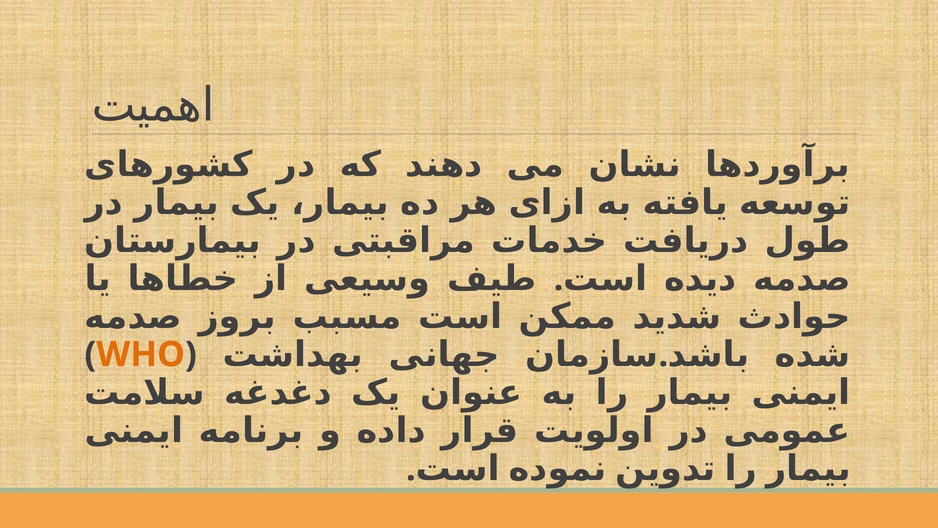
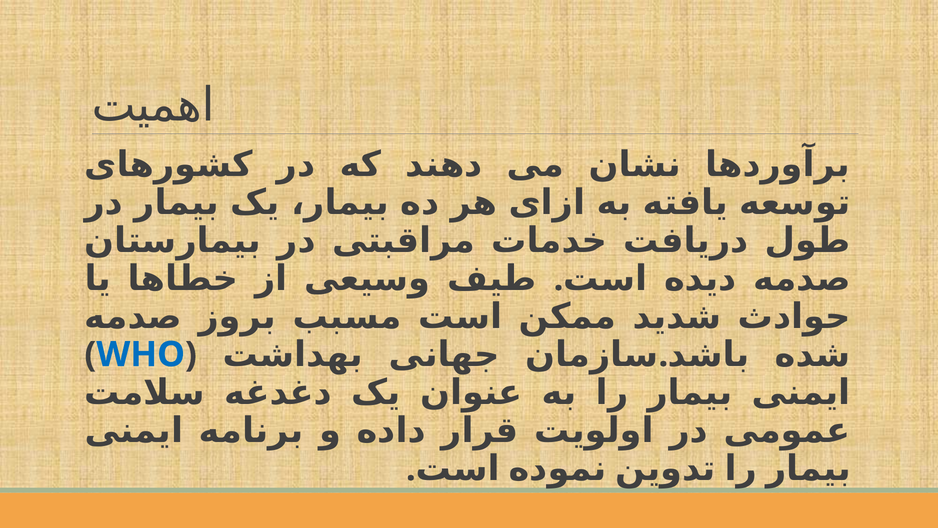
WHO colour: orange -> blue
